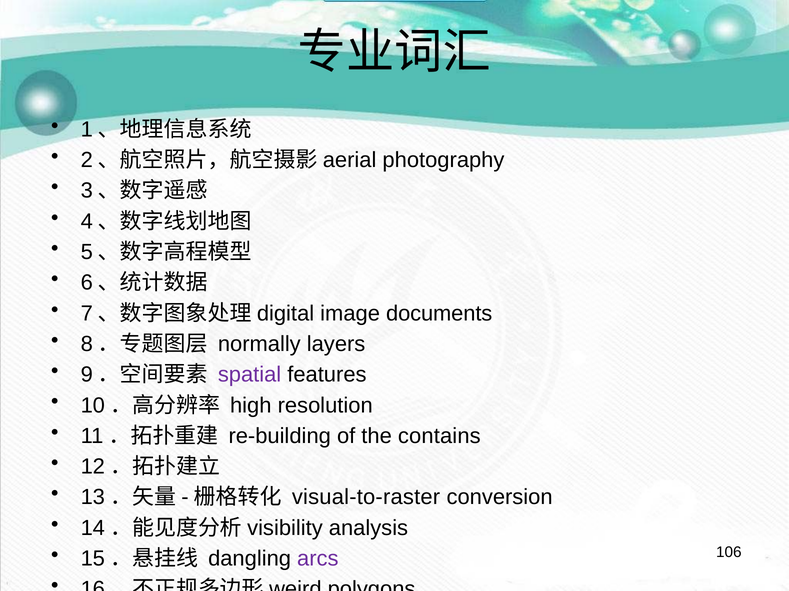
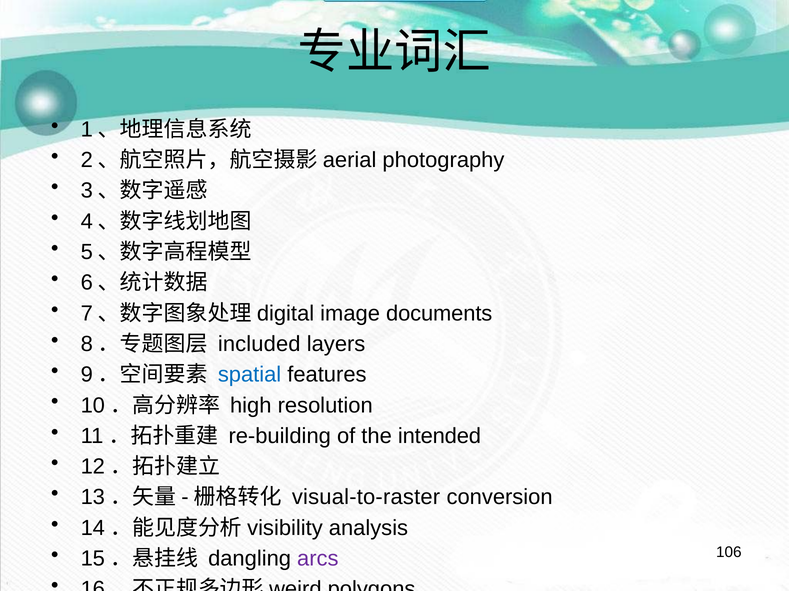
normally: normally -> included
spatial colour: purple -> blue
contains: contains -> intended
